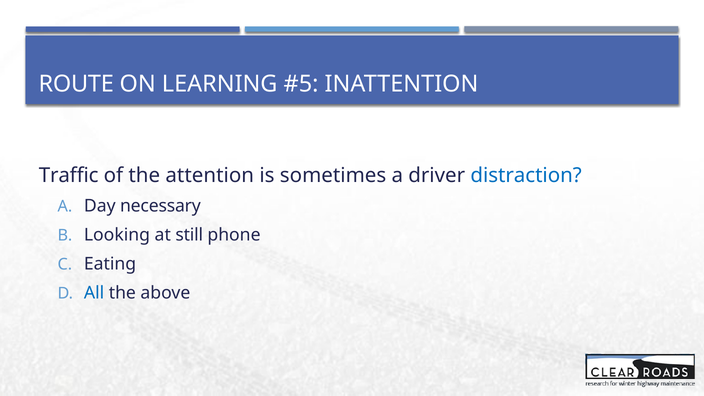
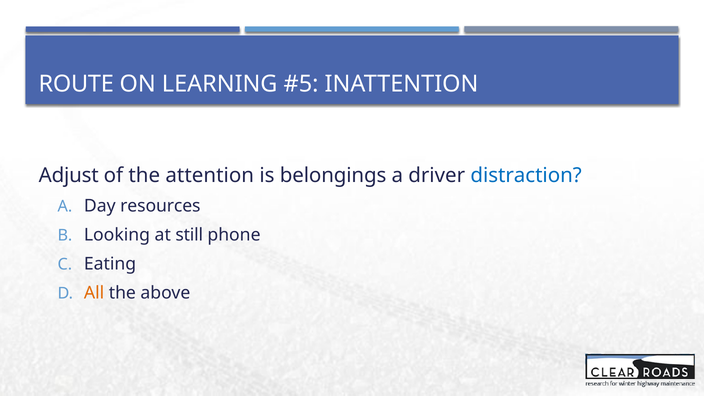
Traffic: Traffic -> Adjust
sometimes: sometimes -> belongings
necessary: necessary -> resources
All colour: blue -> orange
